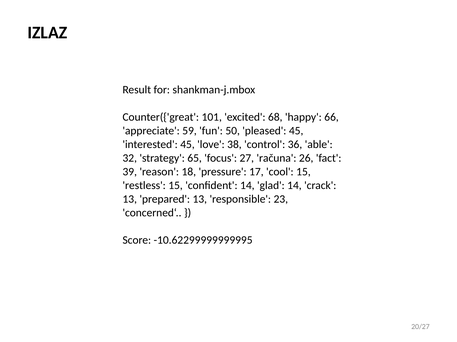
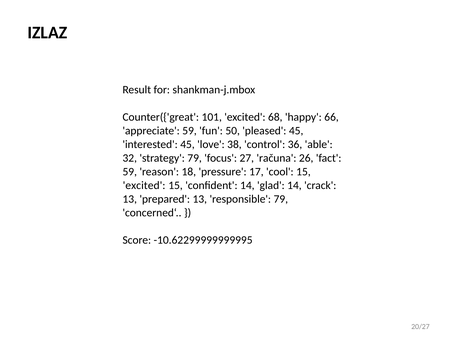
strategy 65: 65 -> 79
39 at (130, 172): 39 -> 59
restless at (144, 186): restless -> excited
responsible 23: 23 -> 79
